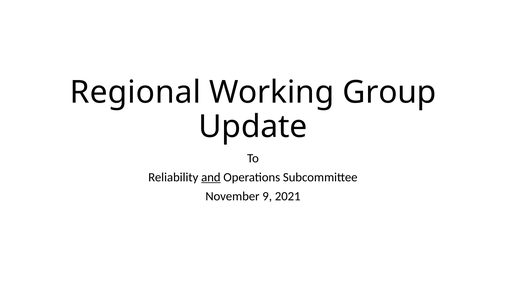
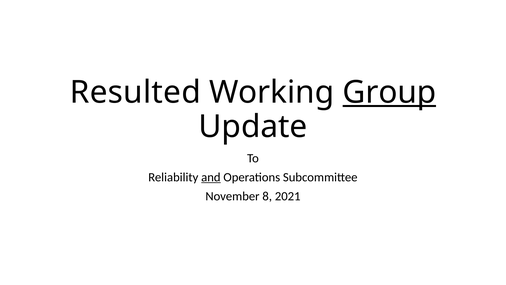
Regional: Regional -> Resulted
Group underline: none -> present
9: 9 -> 8
